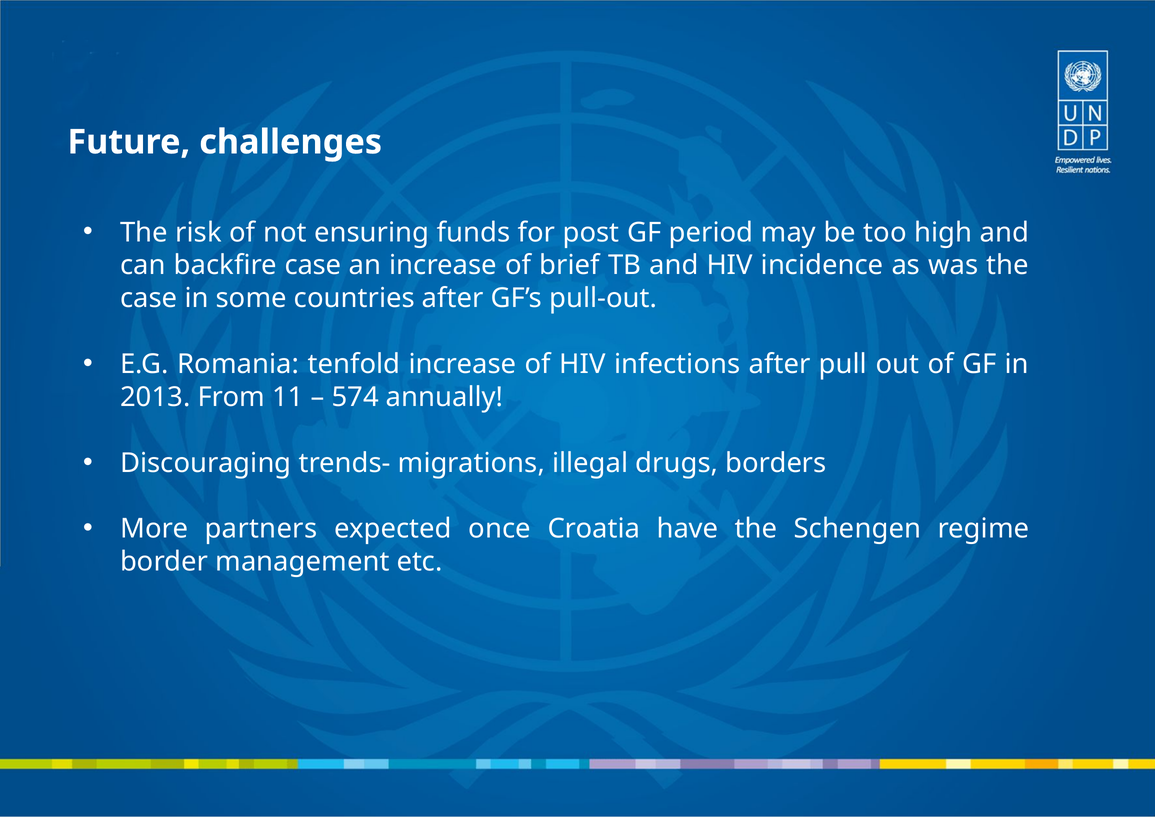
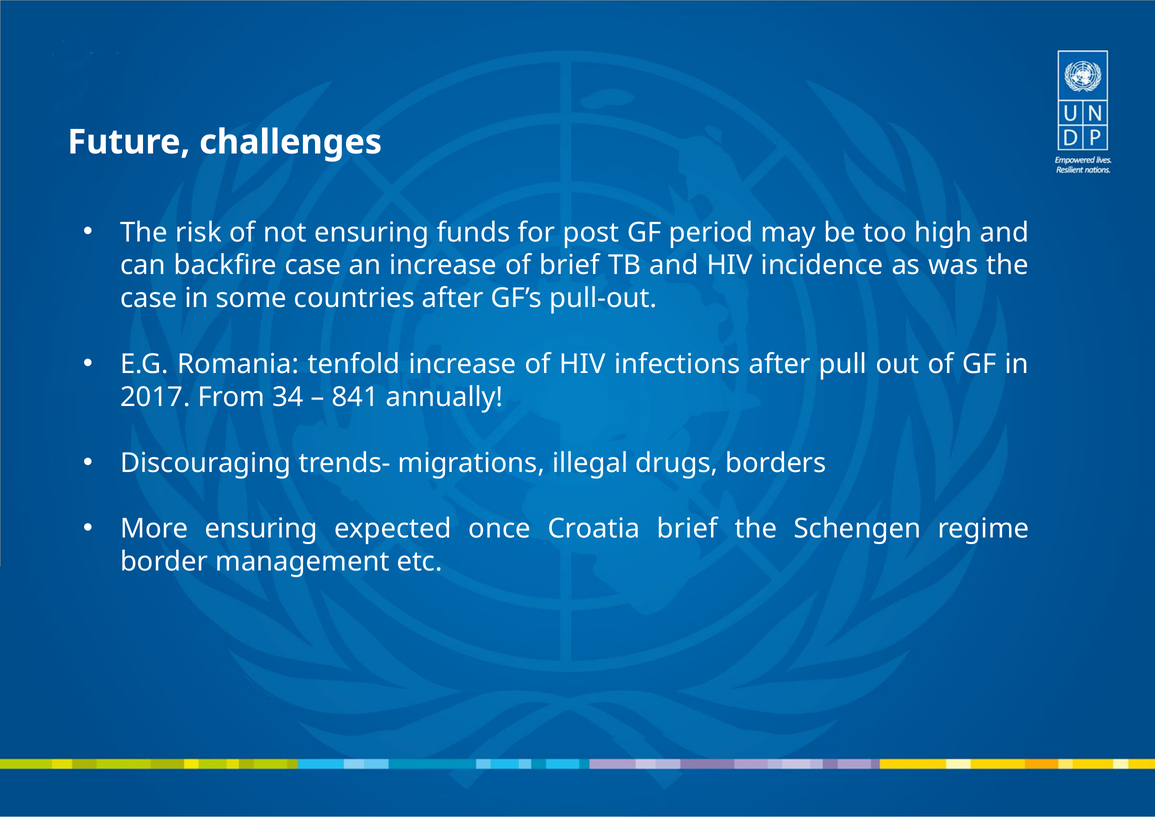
2013: 2013 -> 2017
11: 11 -> 34
574: 574 -> 841
More partners: partners -> ensuring
Croatia have: have -> brief
